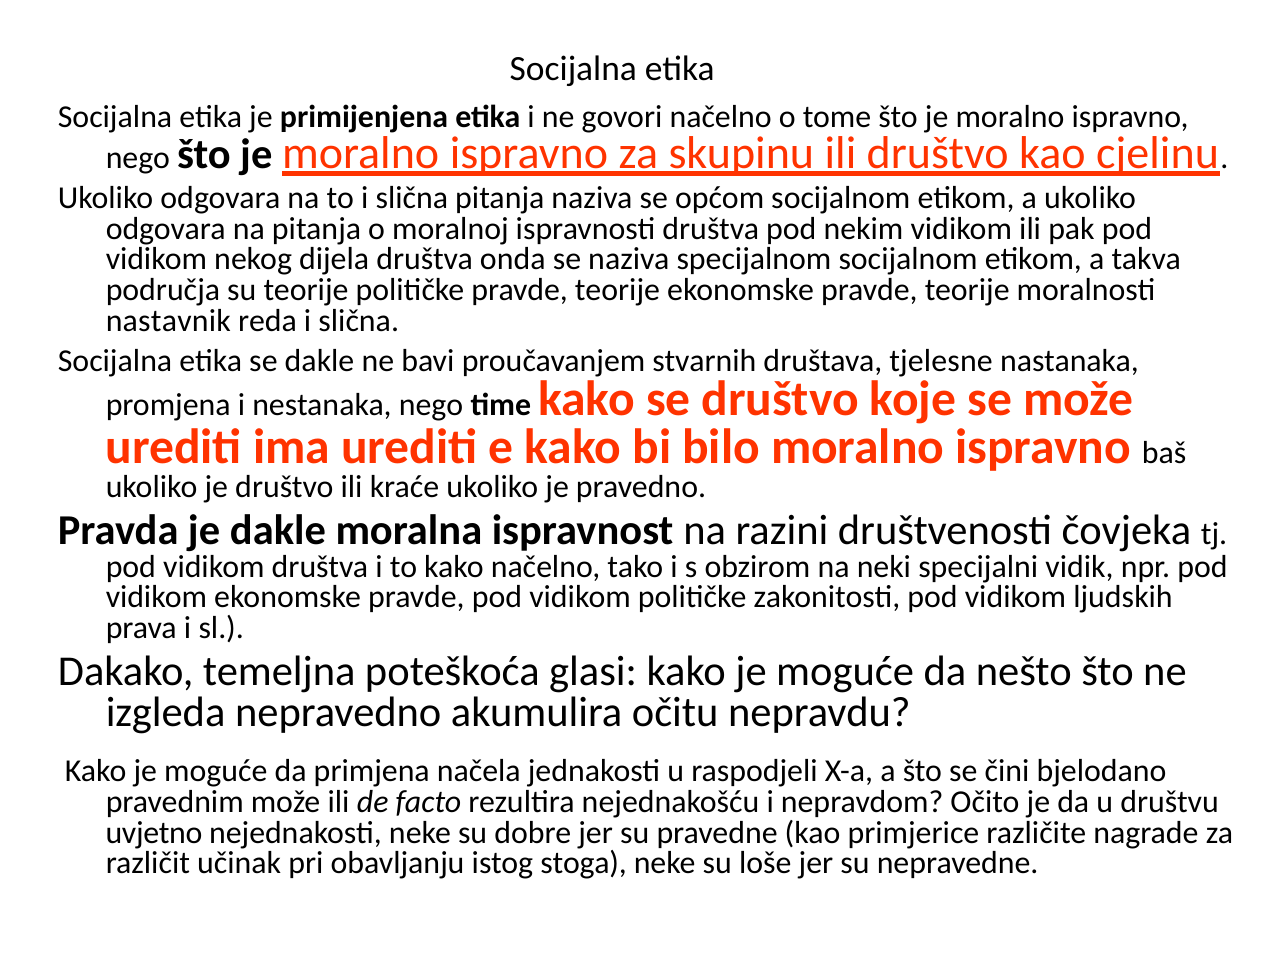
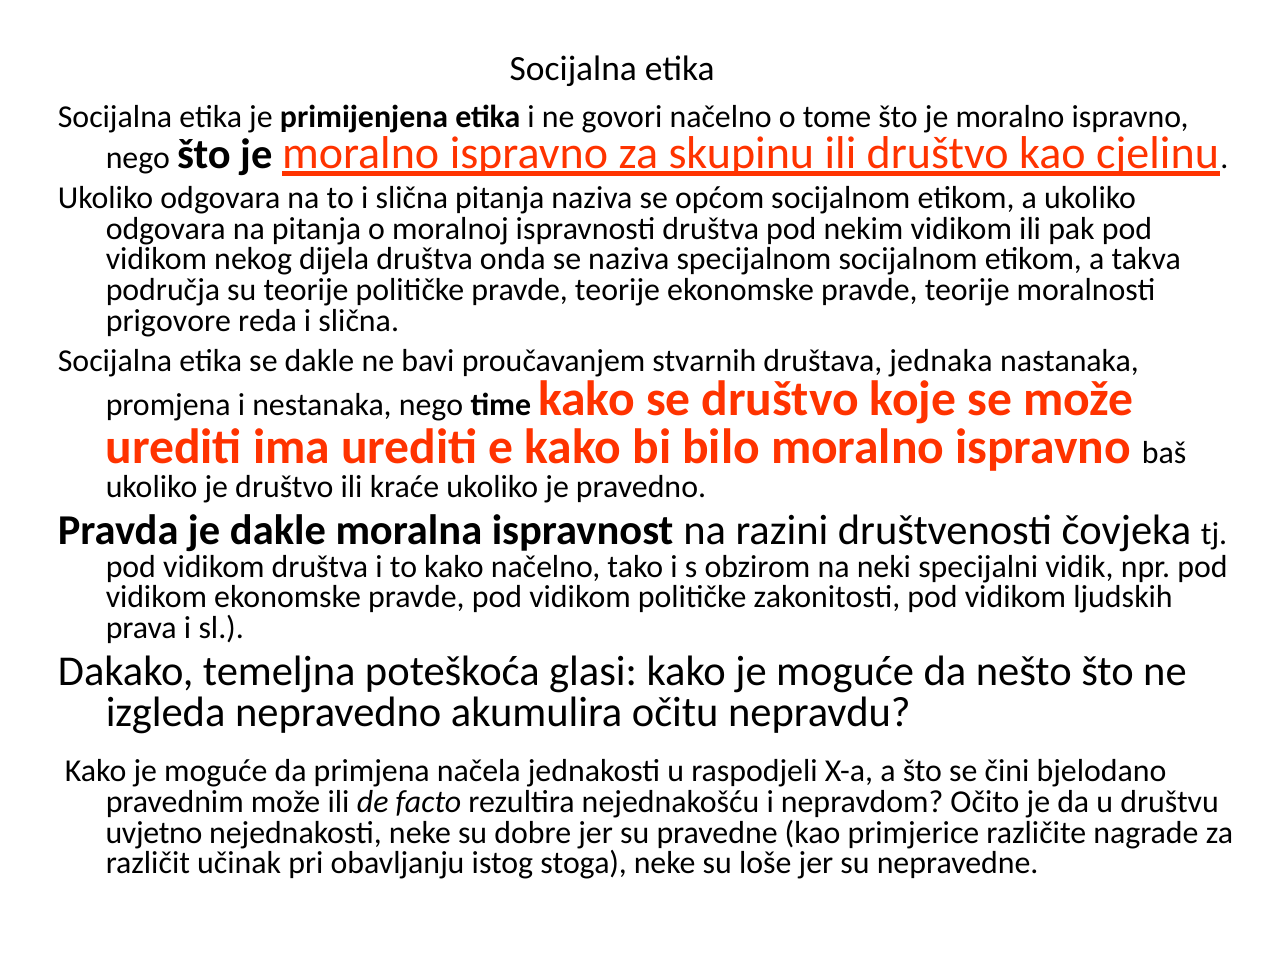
nastavnik: nastavnik -> prigovore
tjelesne: tjelesne -> jednaka
